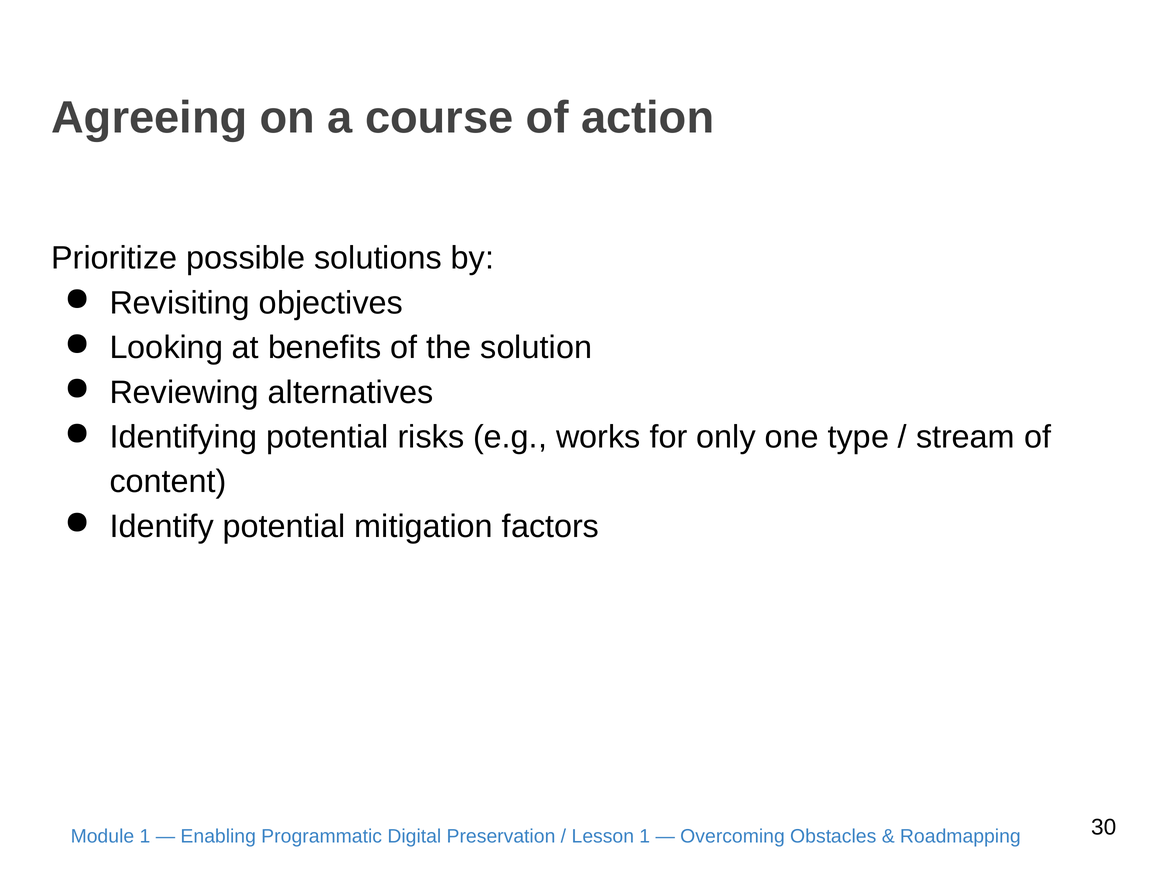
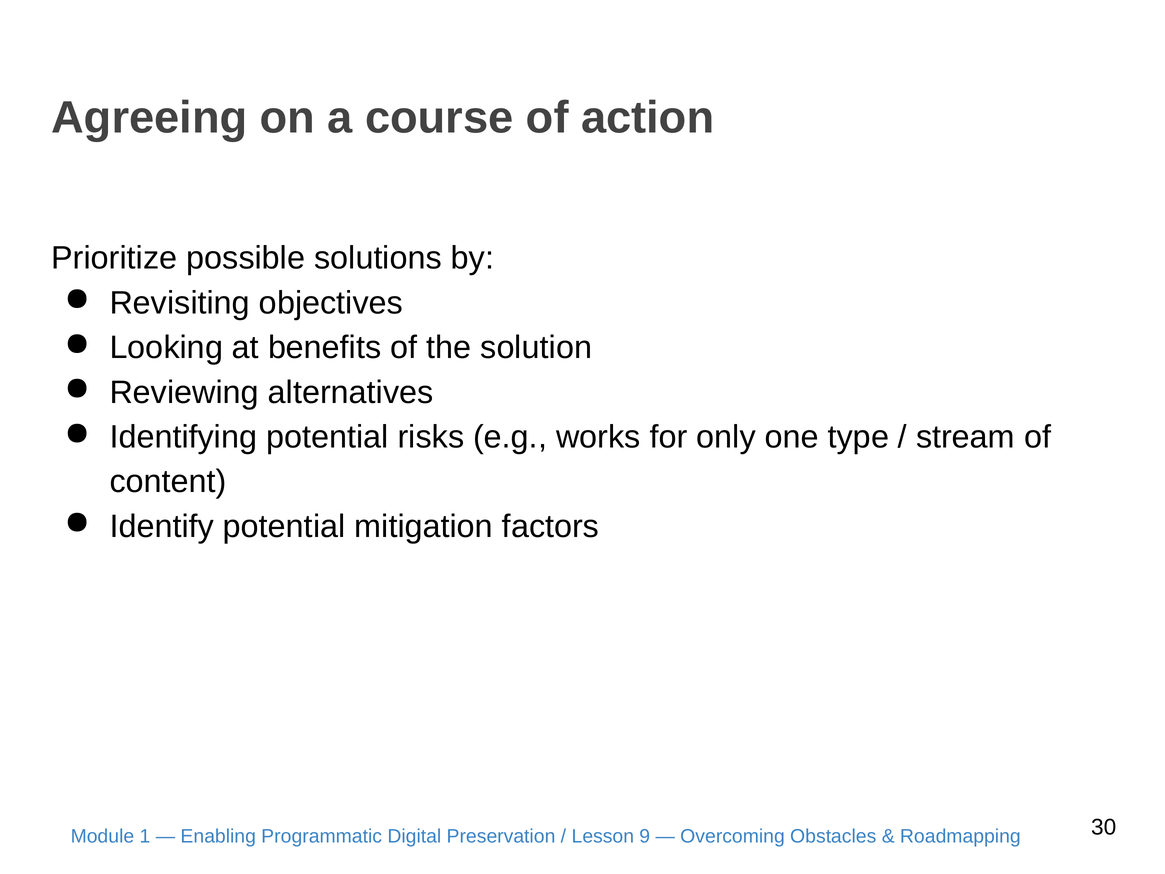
Lesson 1: 1 -> 9
